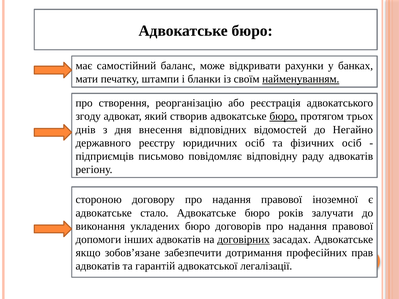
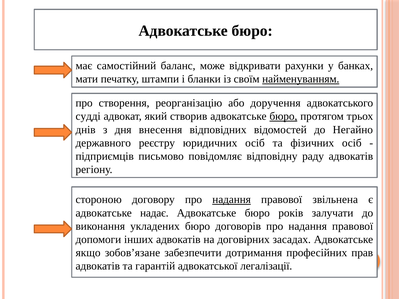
реєстрація: реєстрація -> доручення
згоду: згоду -> судді
надання at (232, 200) underline: none -> present
іноземної: іноземної -> звільнена
стало: стало -> надає
договірних underline: present -> none
